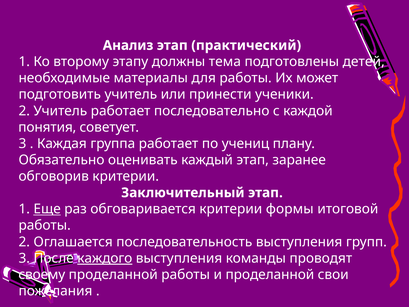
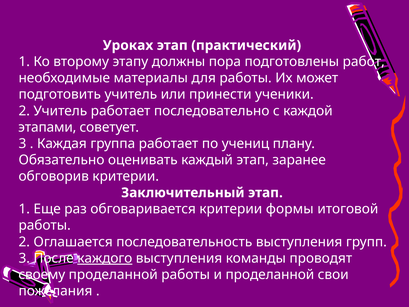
Анализ: Анализ -> Уроках
тема: тема -> пора
детей: детей -> работ
понятия: понятия -> этапами
Еще underline: present -> none
